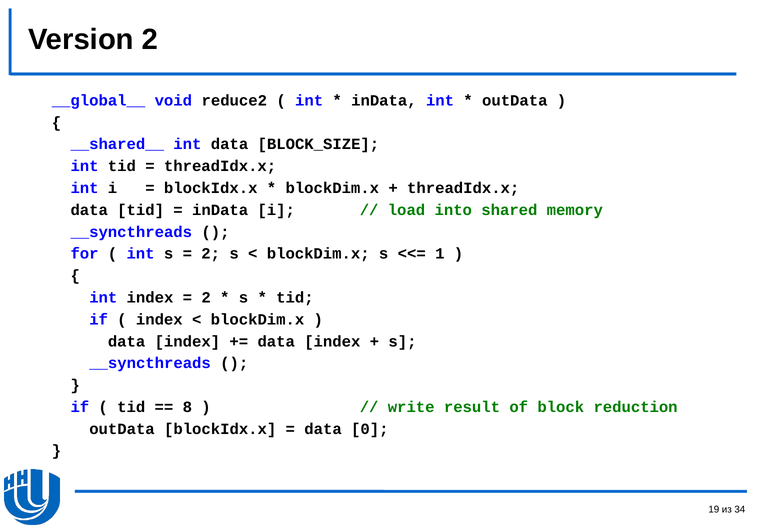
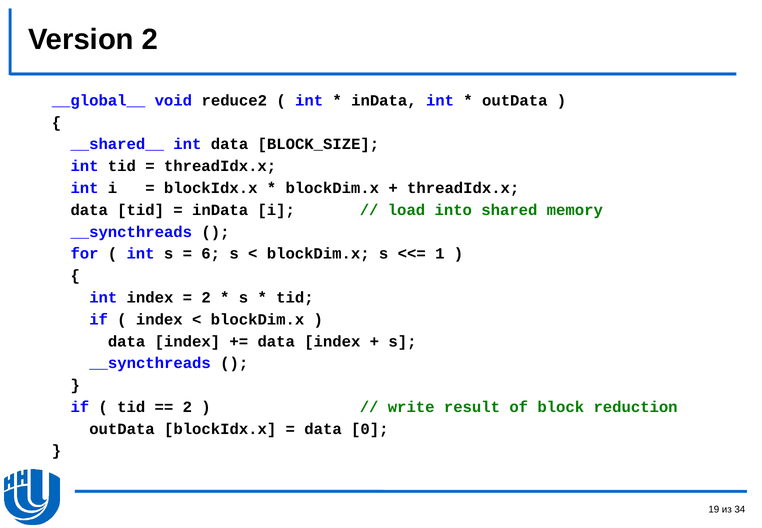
2 at (211, 254): 2 -> 6
8 at (187, 407): 8 -> 2
